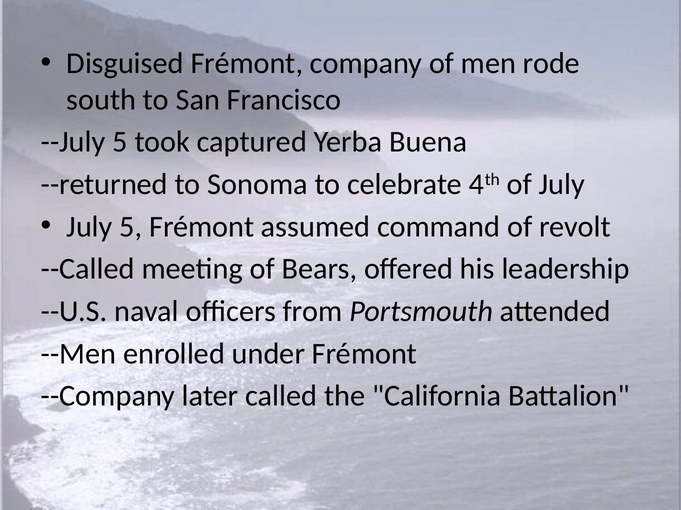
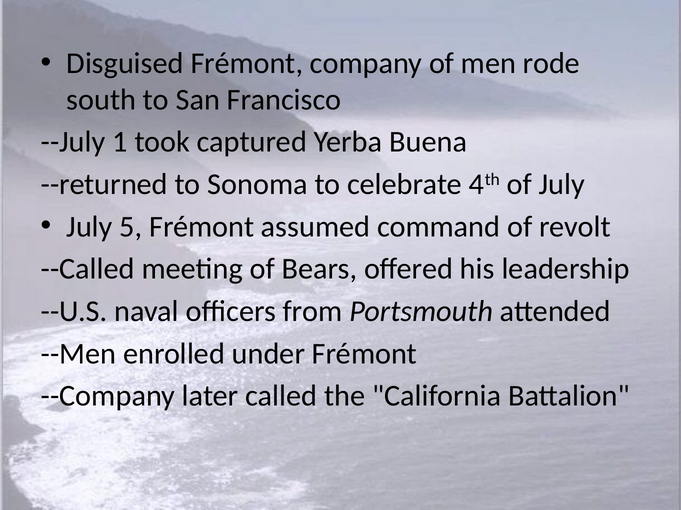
--July 5: 5 -> 1
